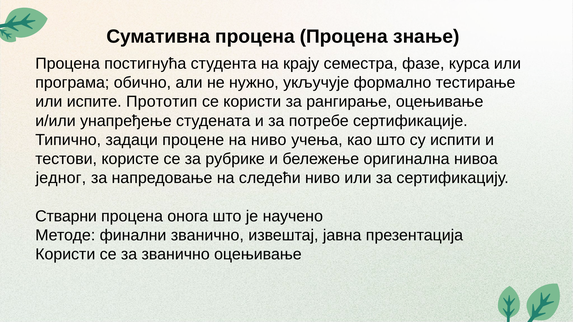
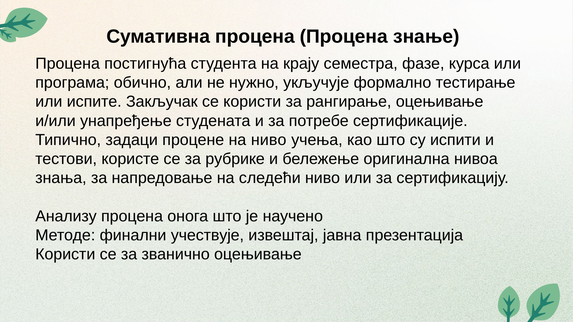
Прототип: Прототип -> Закључак
једног: једног -> знања
Стварни: Стварни -> Анализу
финални званично: званично -> учествује
